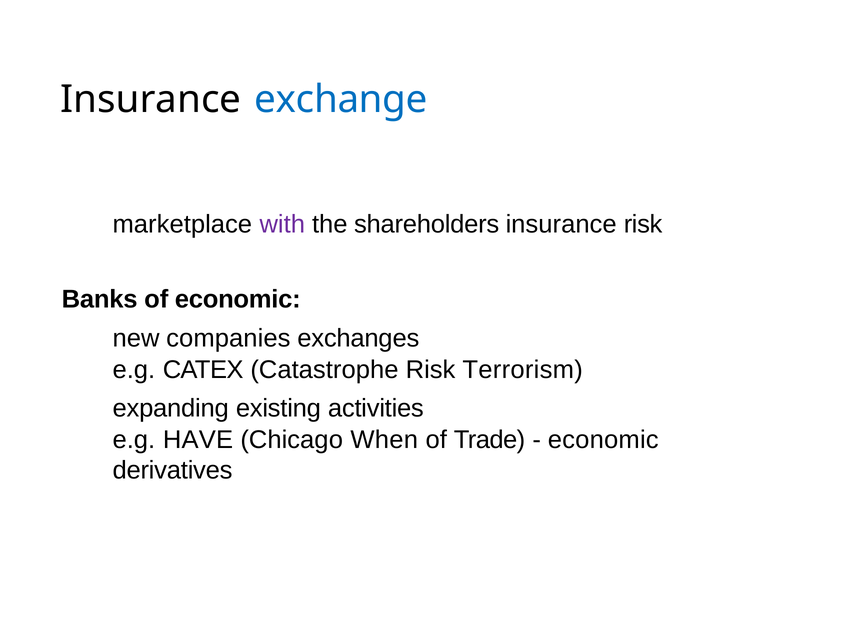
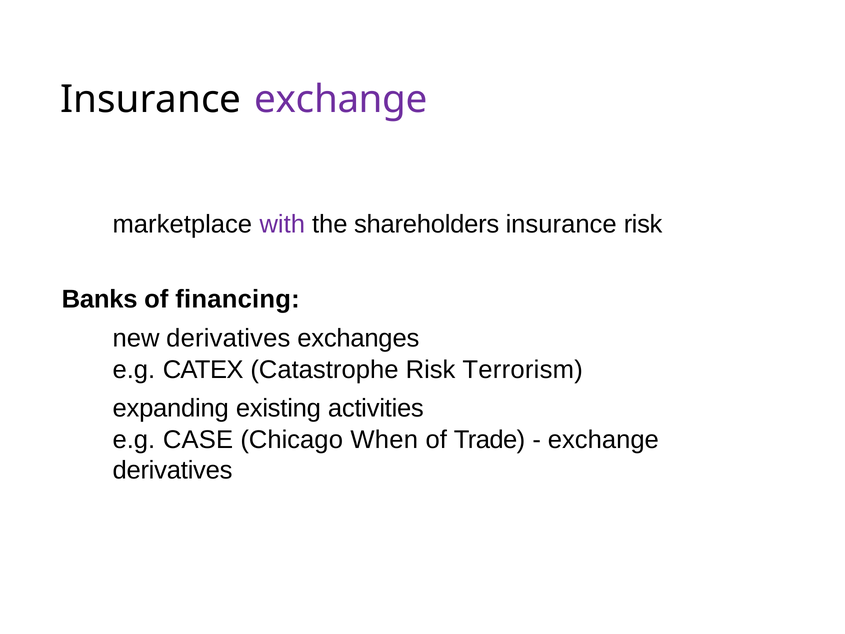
exchange at (341, 99) colour: blue -> purple
of economic: economic -> financing
new companies: companies -> derivatives
HAVE: HAVE -> CASE
economic at (603, 440): economic -> exchange
